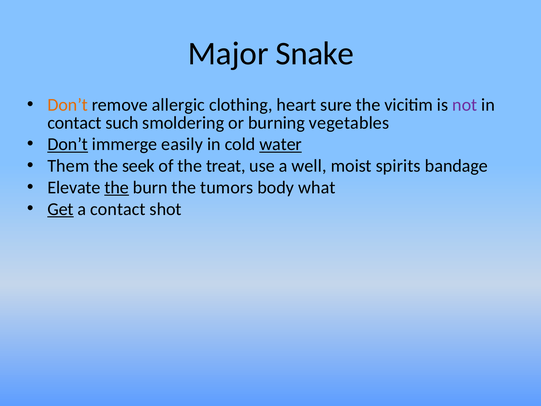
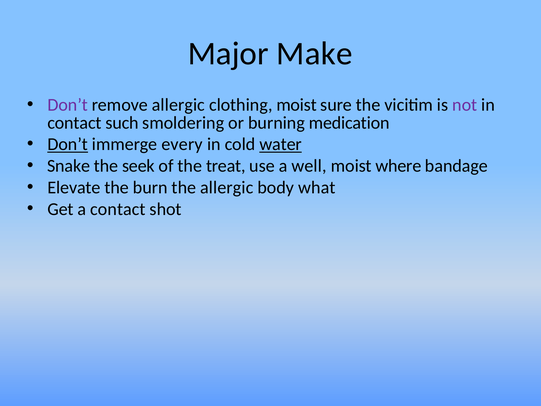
Snake: Snake -> Make
Don’t at (68, 105) colour: orange -> purple
clothing heart: heart -> moist
vegetables: vegetables -> medication
easily: easily -> every
Them: Them -> Snake
spirits: spirits -> where
the at (117, 187) underline: present -> none
the tumors: tumors -> allergic
Get underline: present -> none
